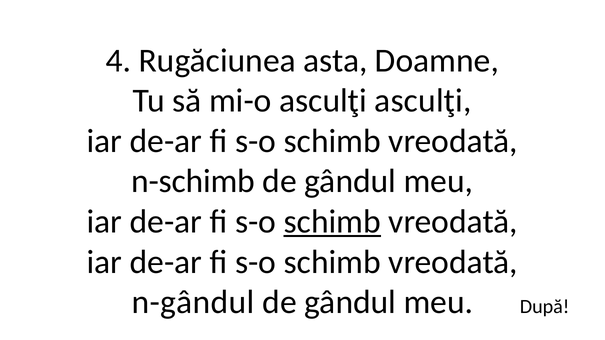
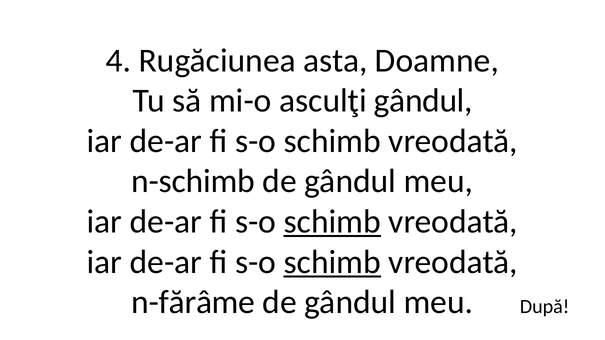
asculţi asculţi: asculţi -> gândul
schimb at (332, 262) underline: none -> present
n-gândul: n-gândul -> n-fărâme
